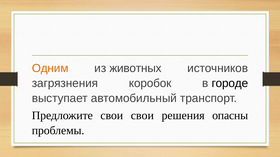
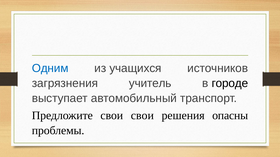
Одним colour: orange -> blue
животных: животных -> учащихся
коробок: коробок -> учитель
